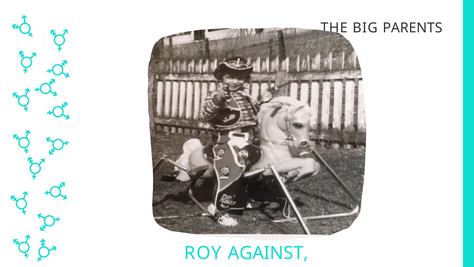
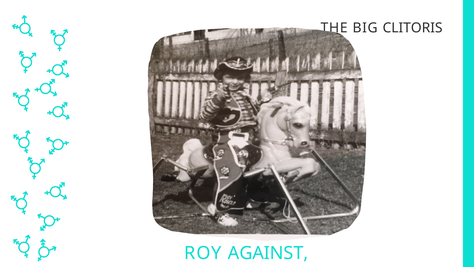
PARENTS: PARENTS -> CLITORIS
